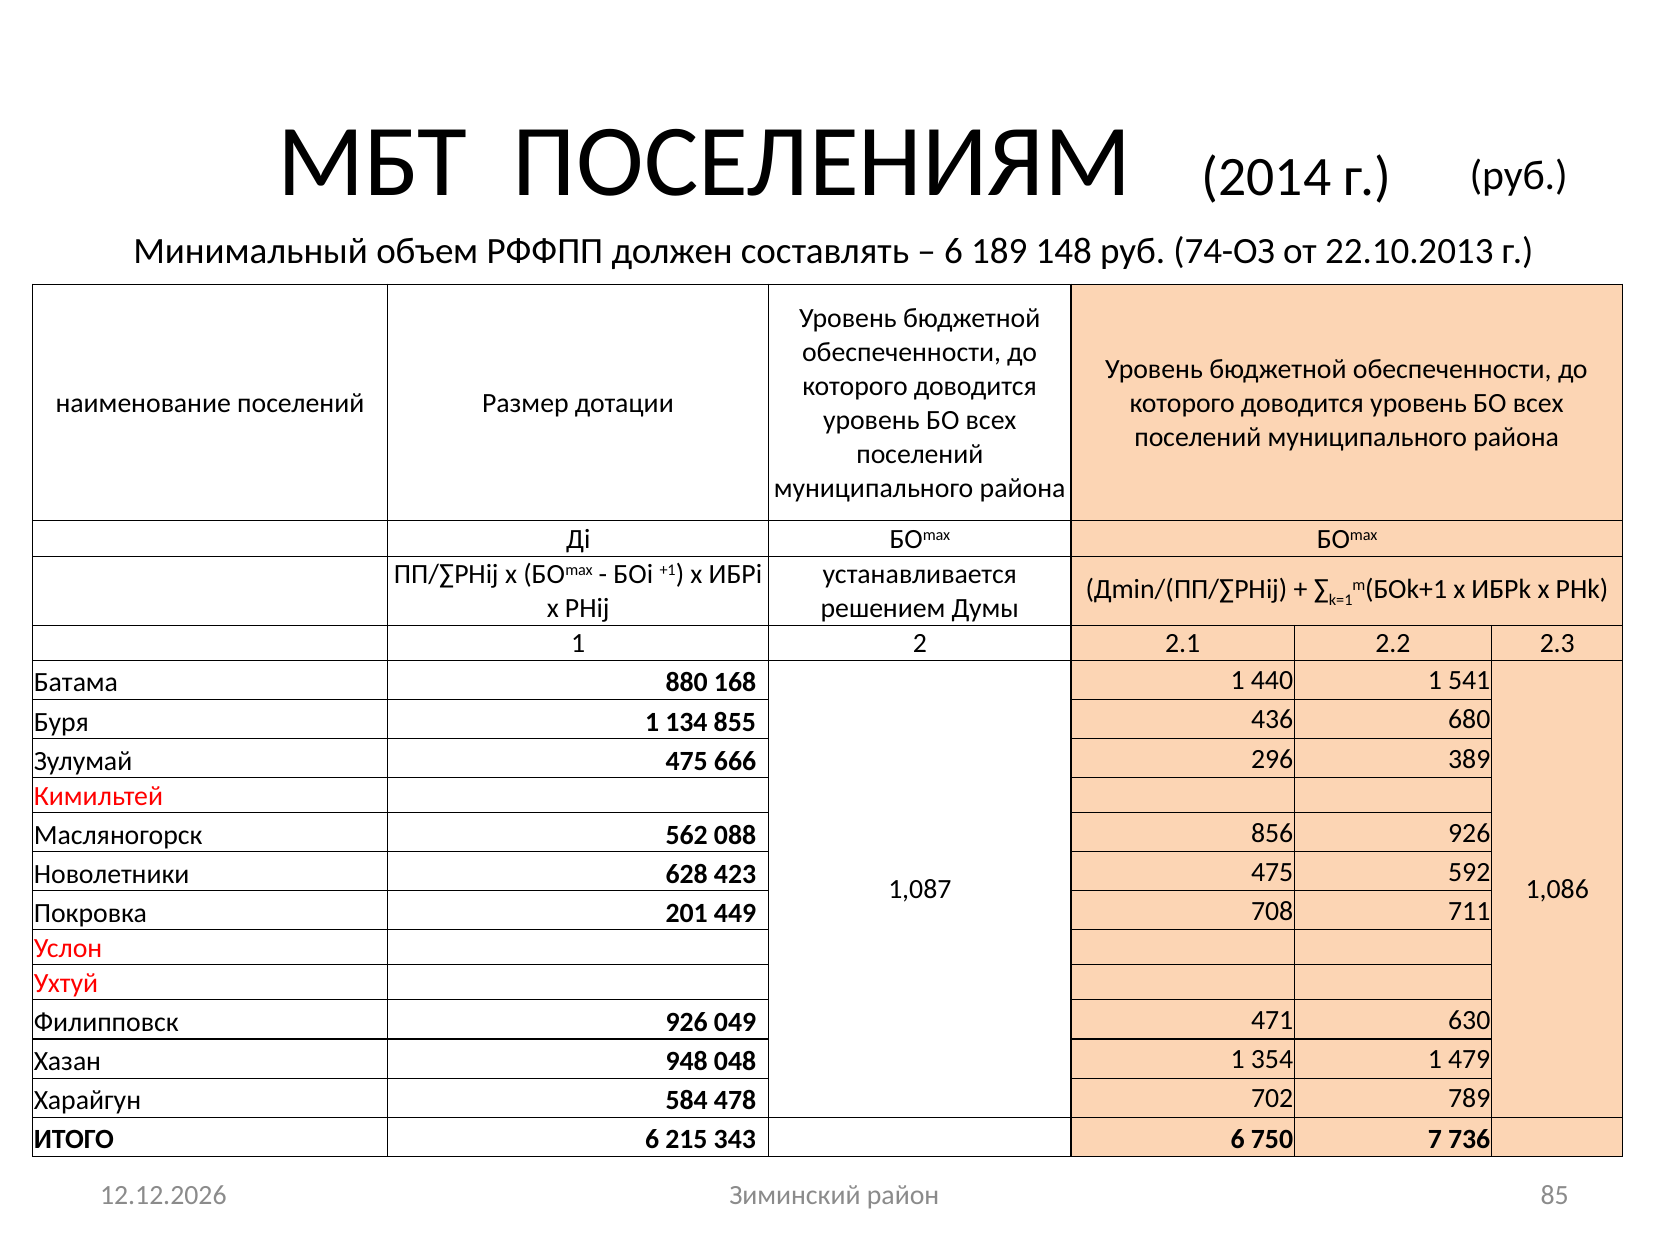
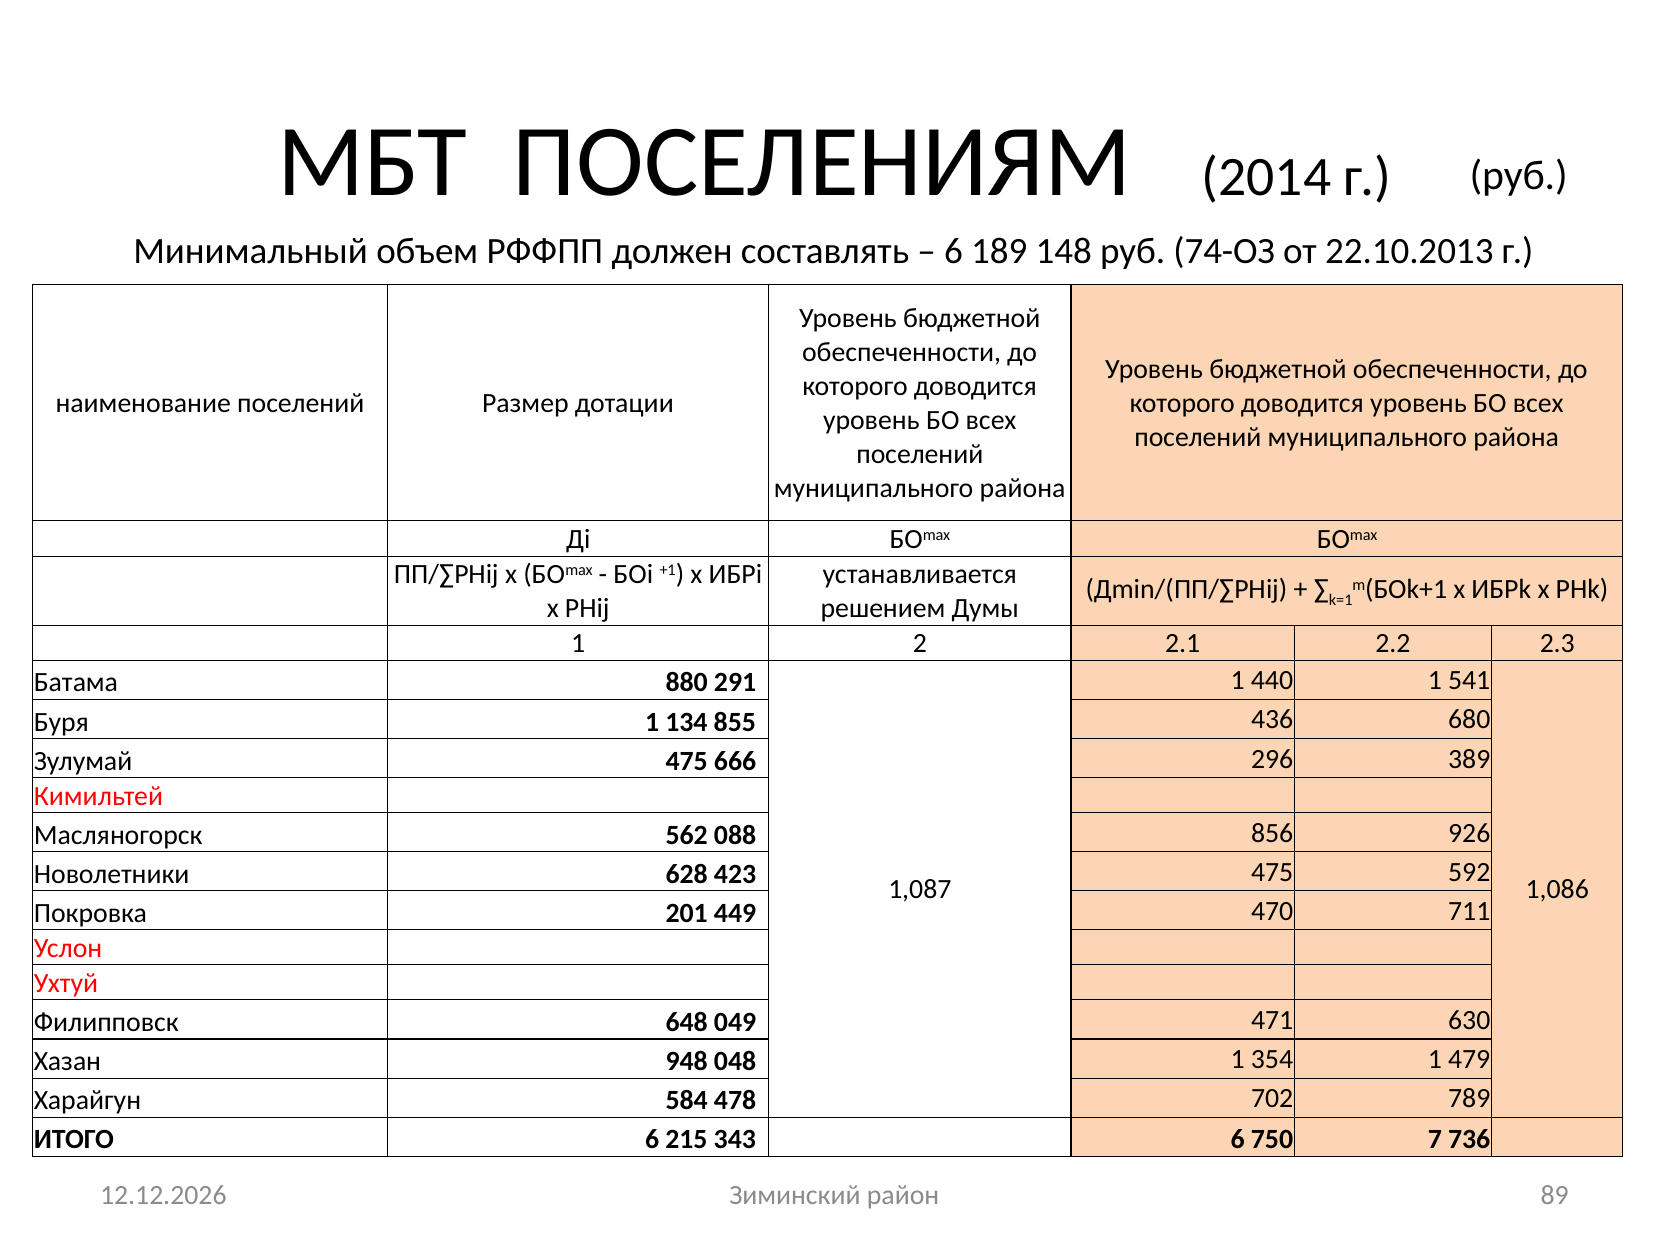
168: 168 -> 291
708: 708 -> 470
Филипповск 926: 926 -> 648
85: 85 -> 89
